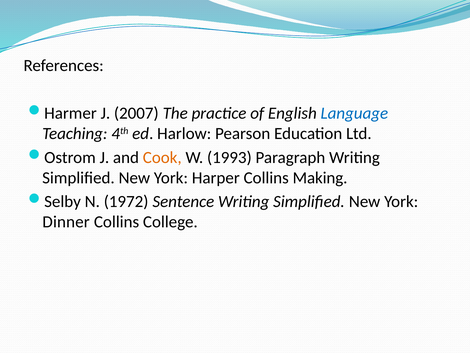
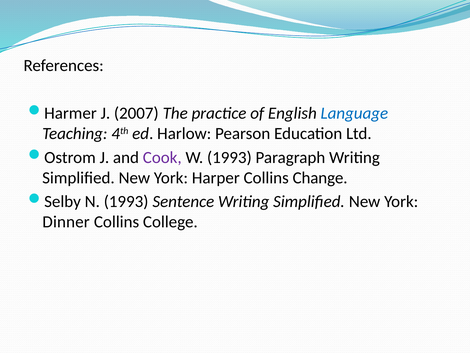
Cook colour: orange -> purple
Making: Making -> Change
N 1972: 1972 -> 1993
